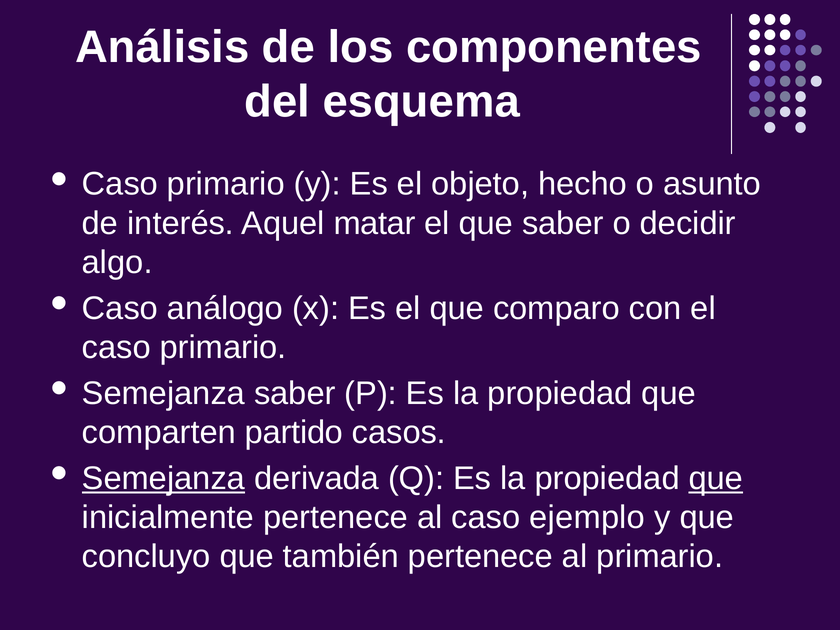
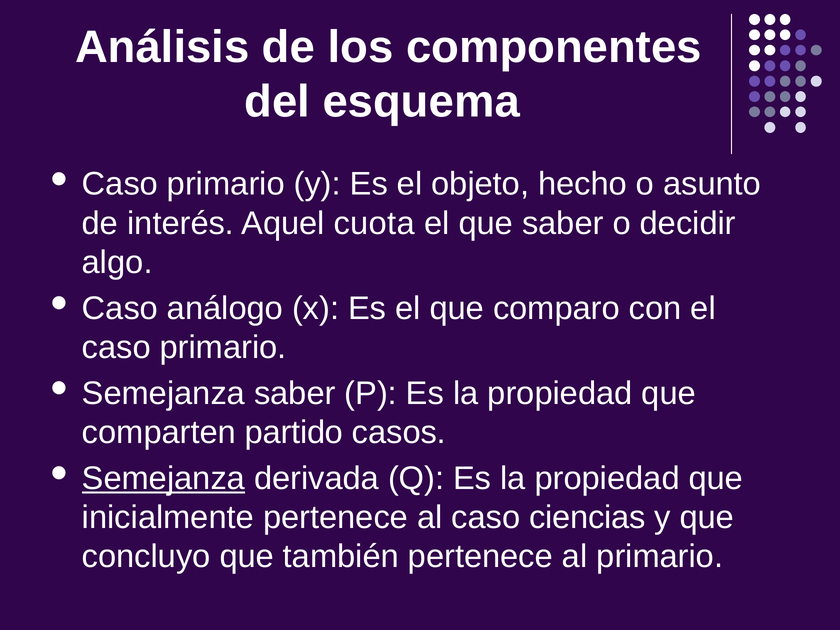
matar: matar -> cuota
que at (716, 478) underline: present -> none
ejemplo: ejemplo -> ciencias
